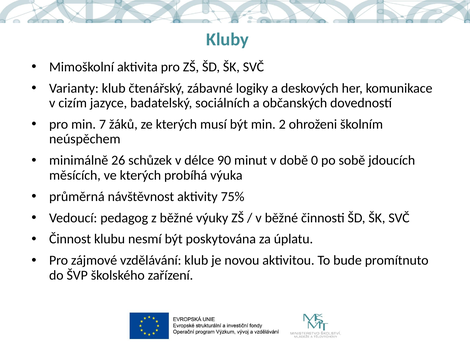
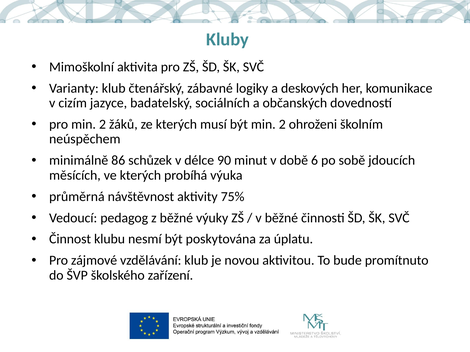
pro min 7: 7 -> 2
26: 26 -> 86
0: 0 -> 6
